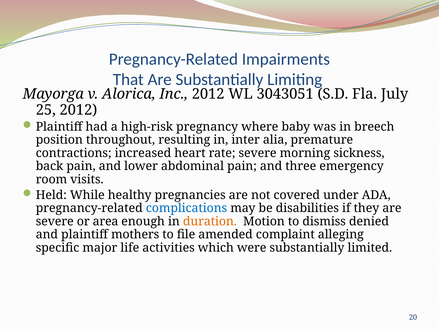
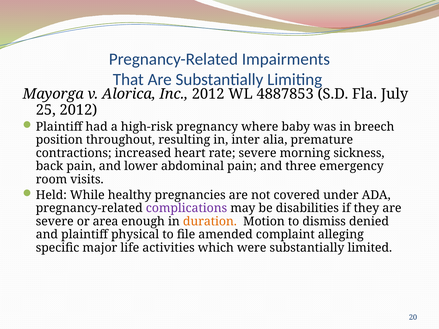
3043051: 3043051 -> 4887853
complications colour: blue -> purple
mothers: mothers -> physical
